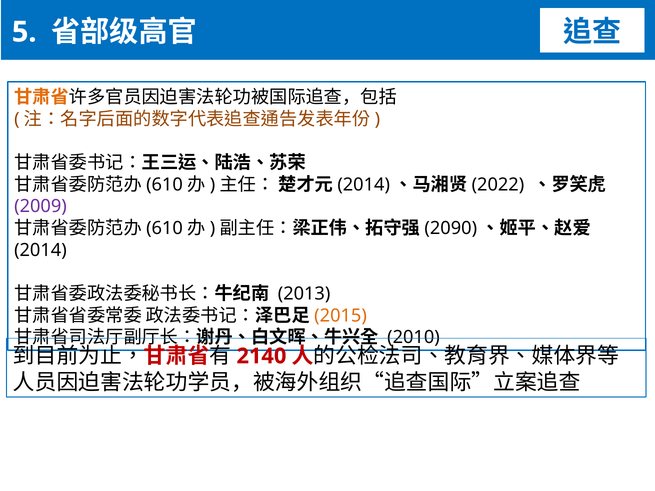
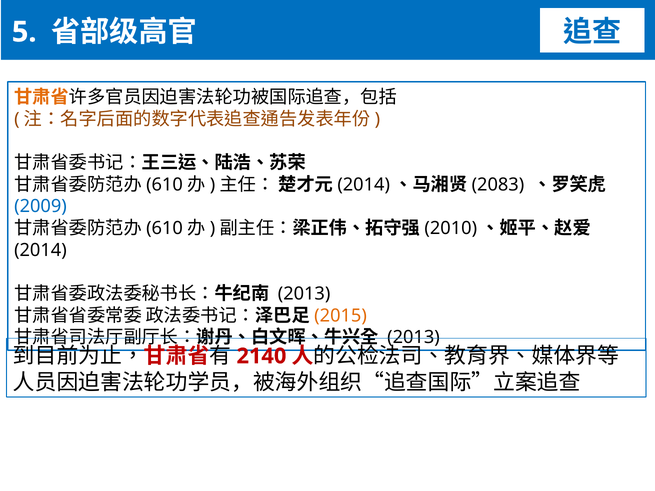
2022: 2022 -> 2083
2009 colour: purple -> blue
2090: 2090 -> 2010
2010 at (413, 338): 2010 -> 2013
